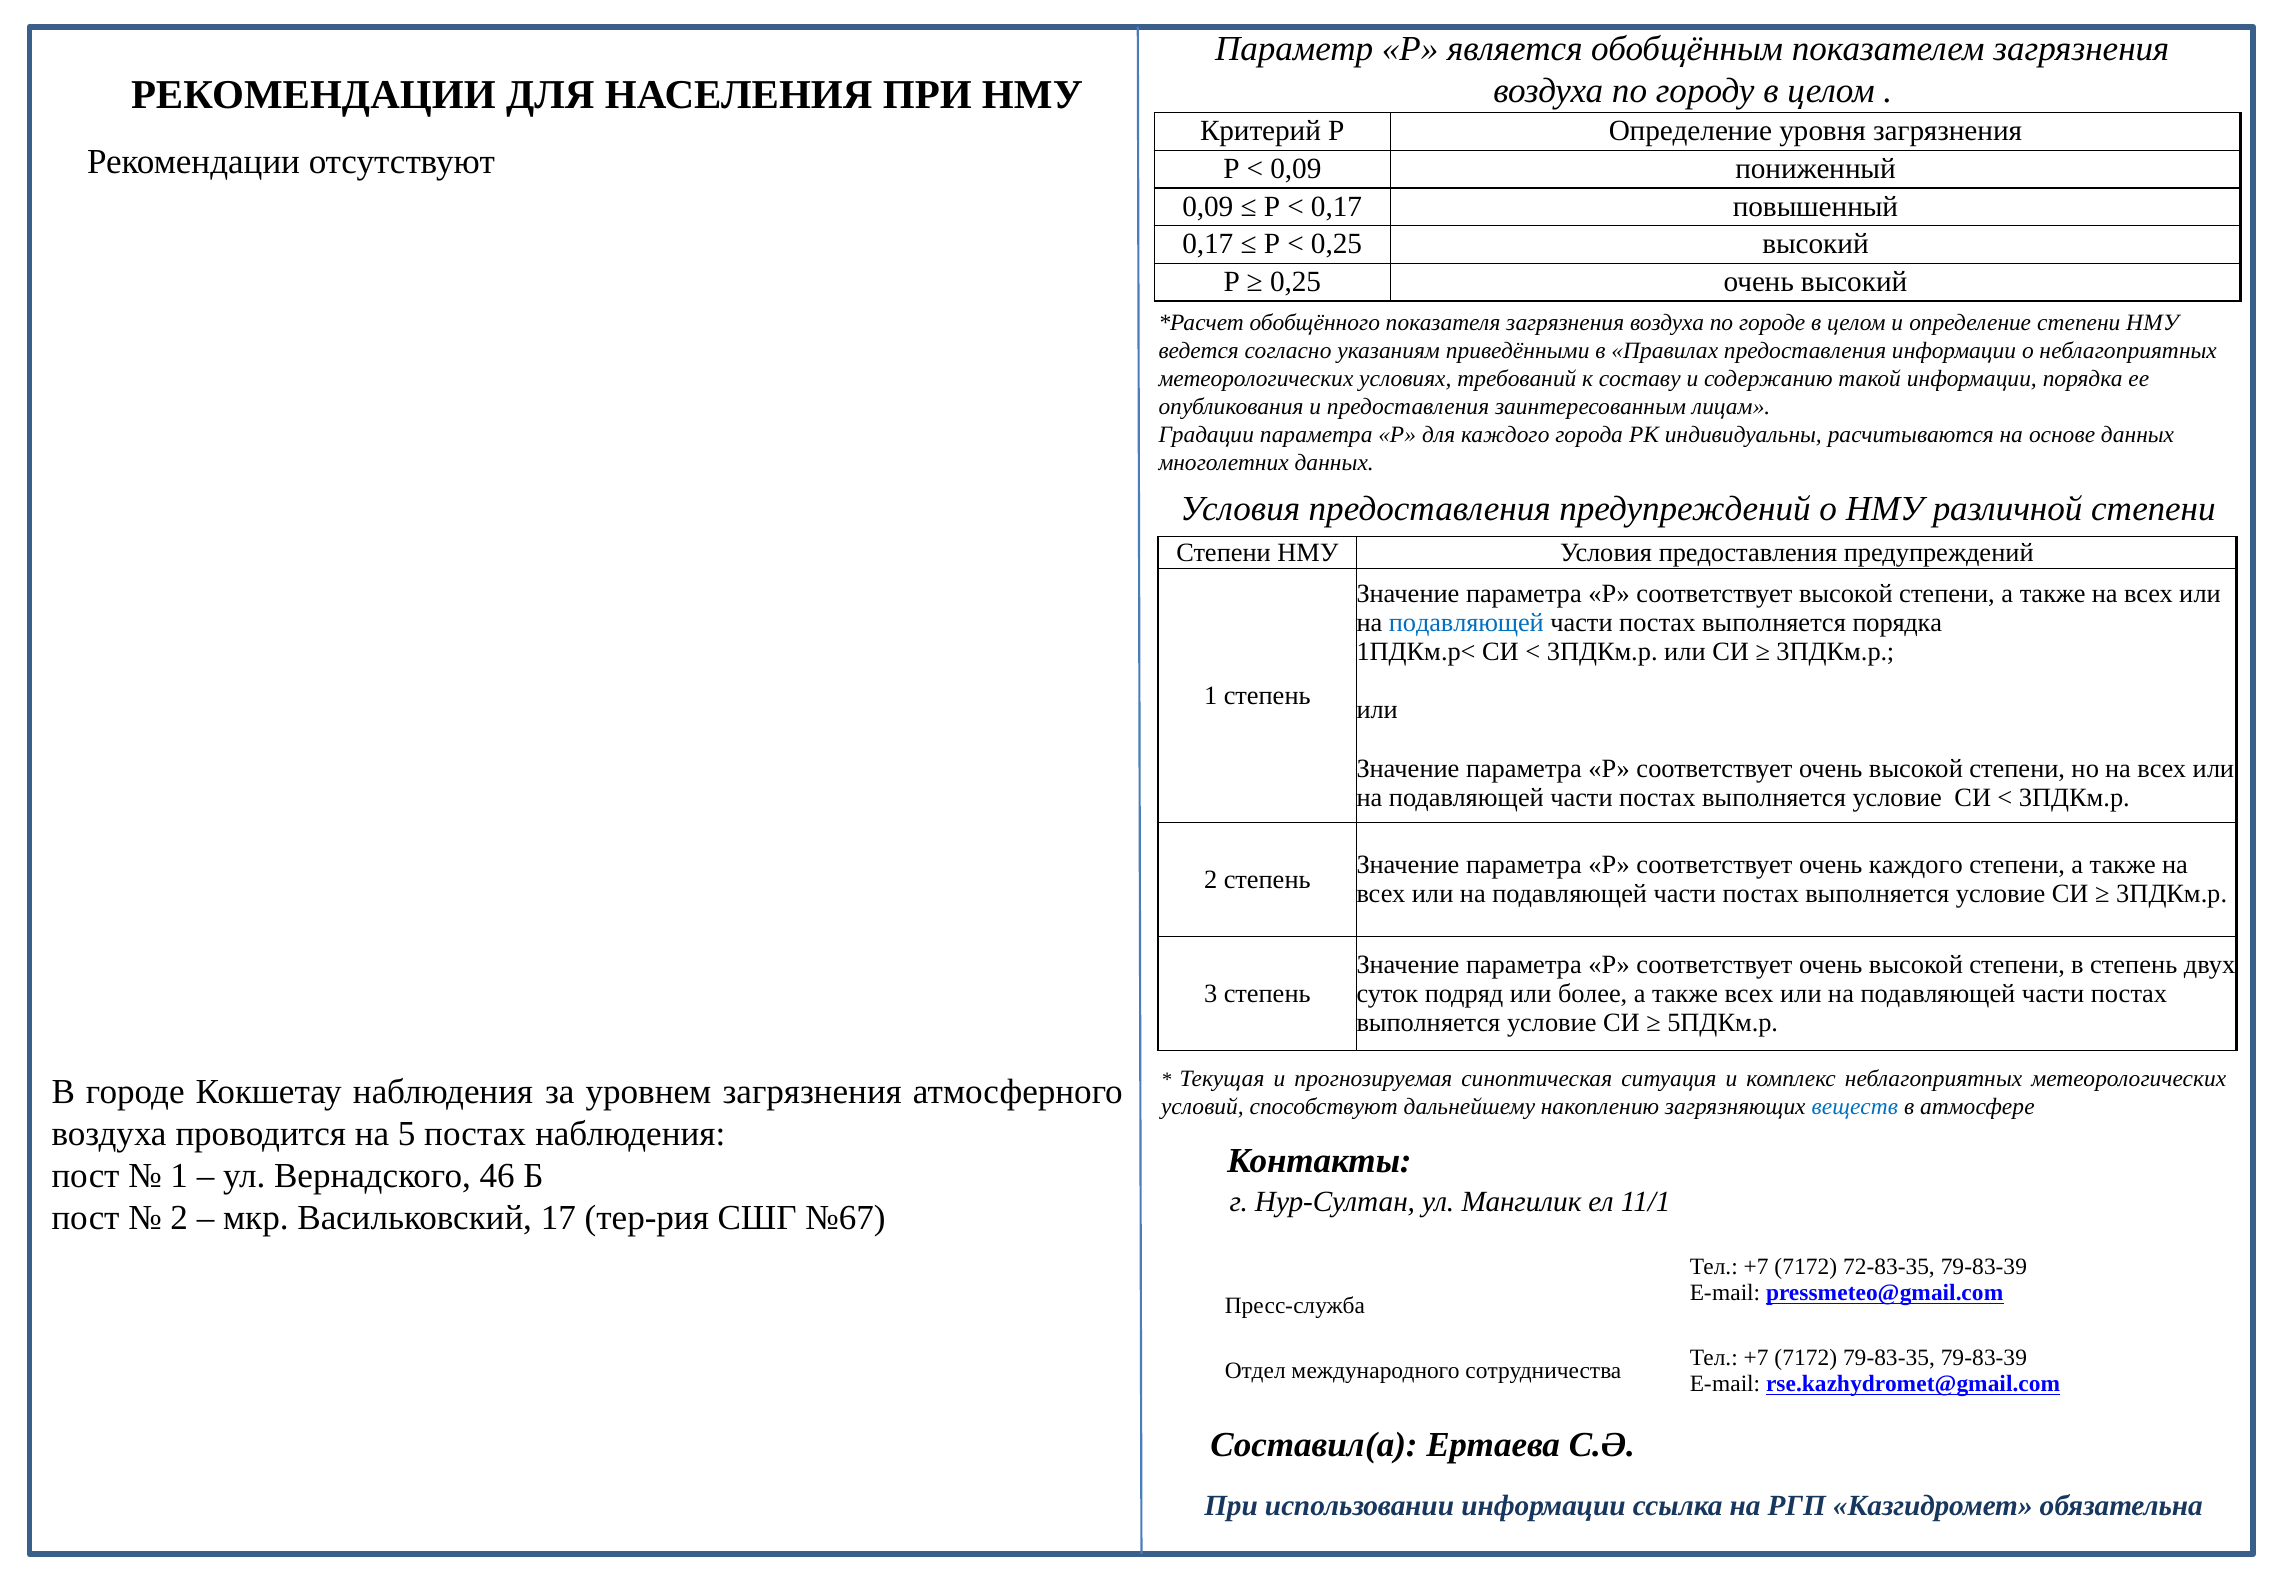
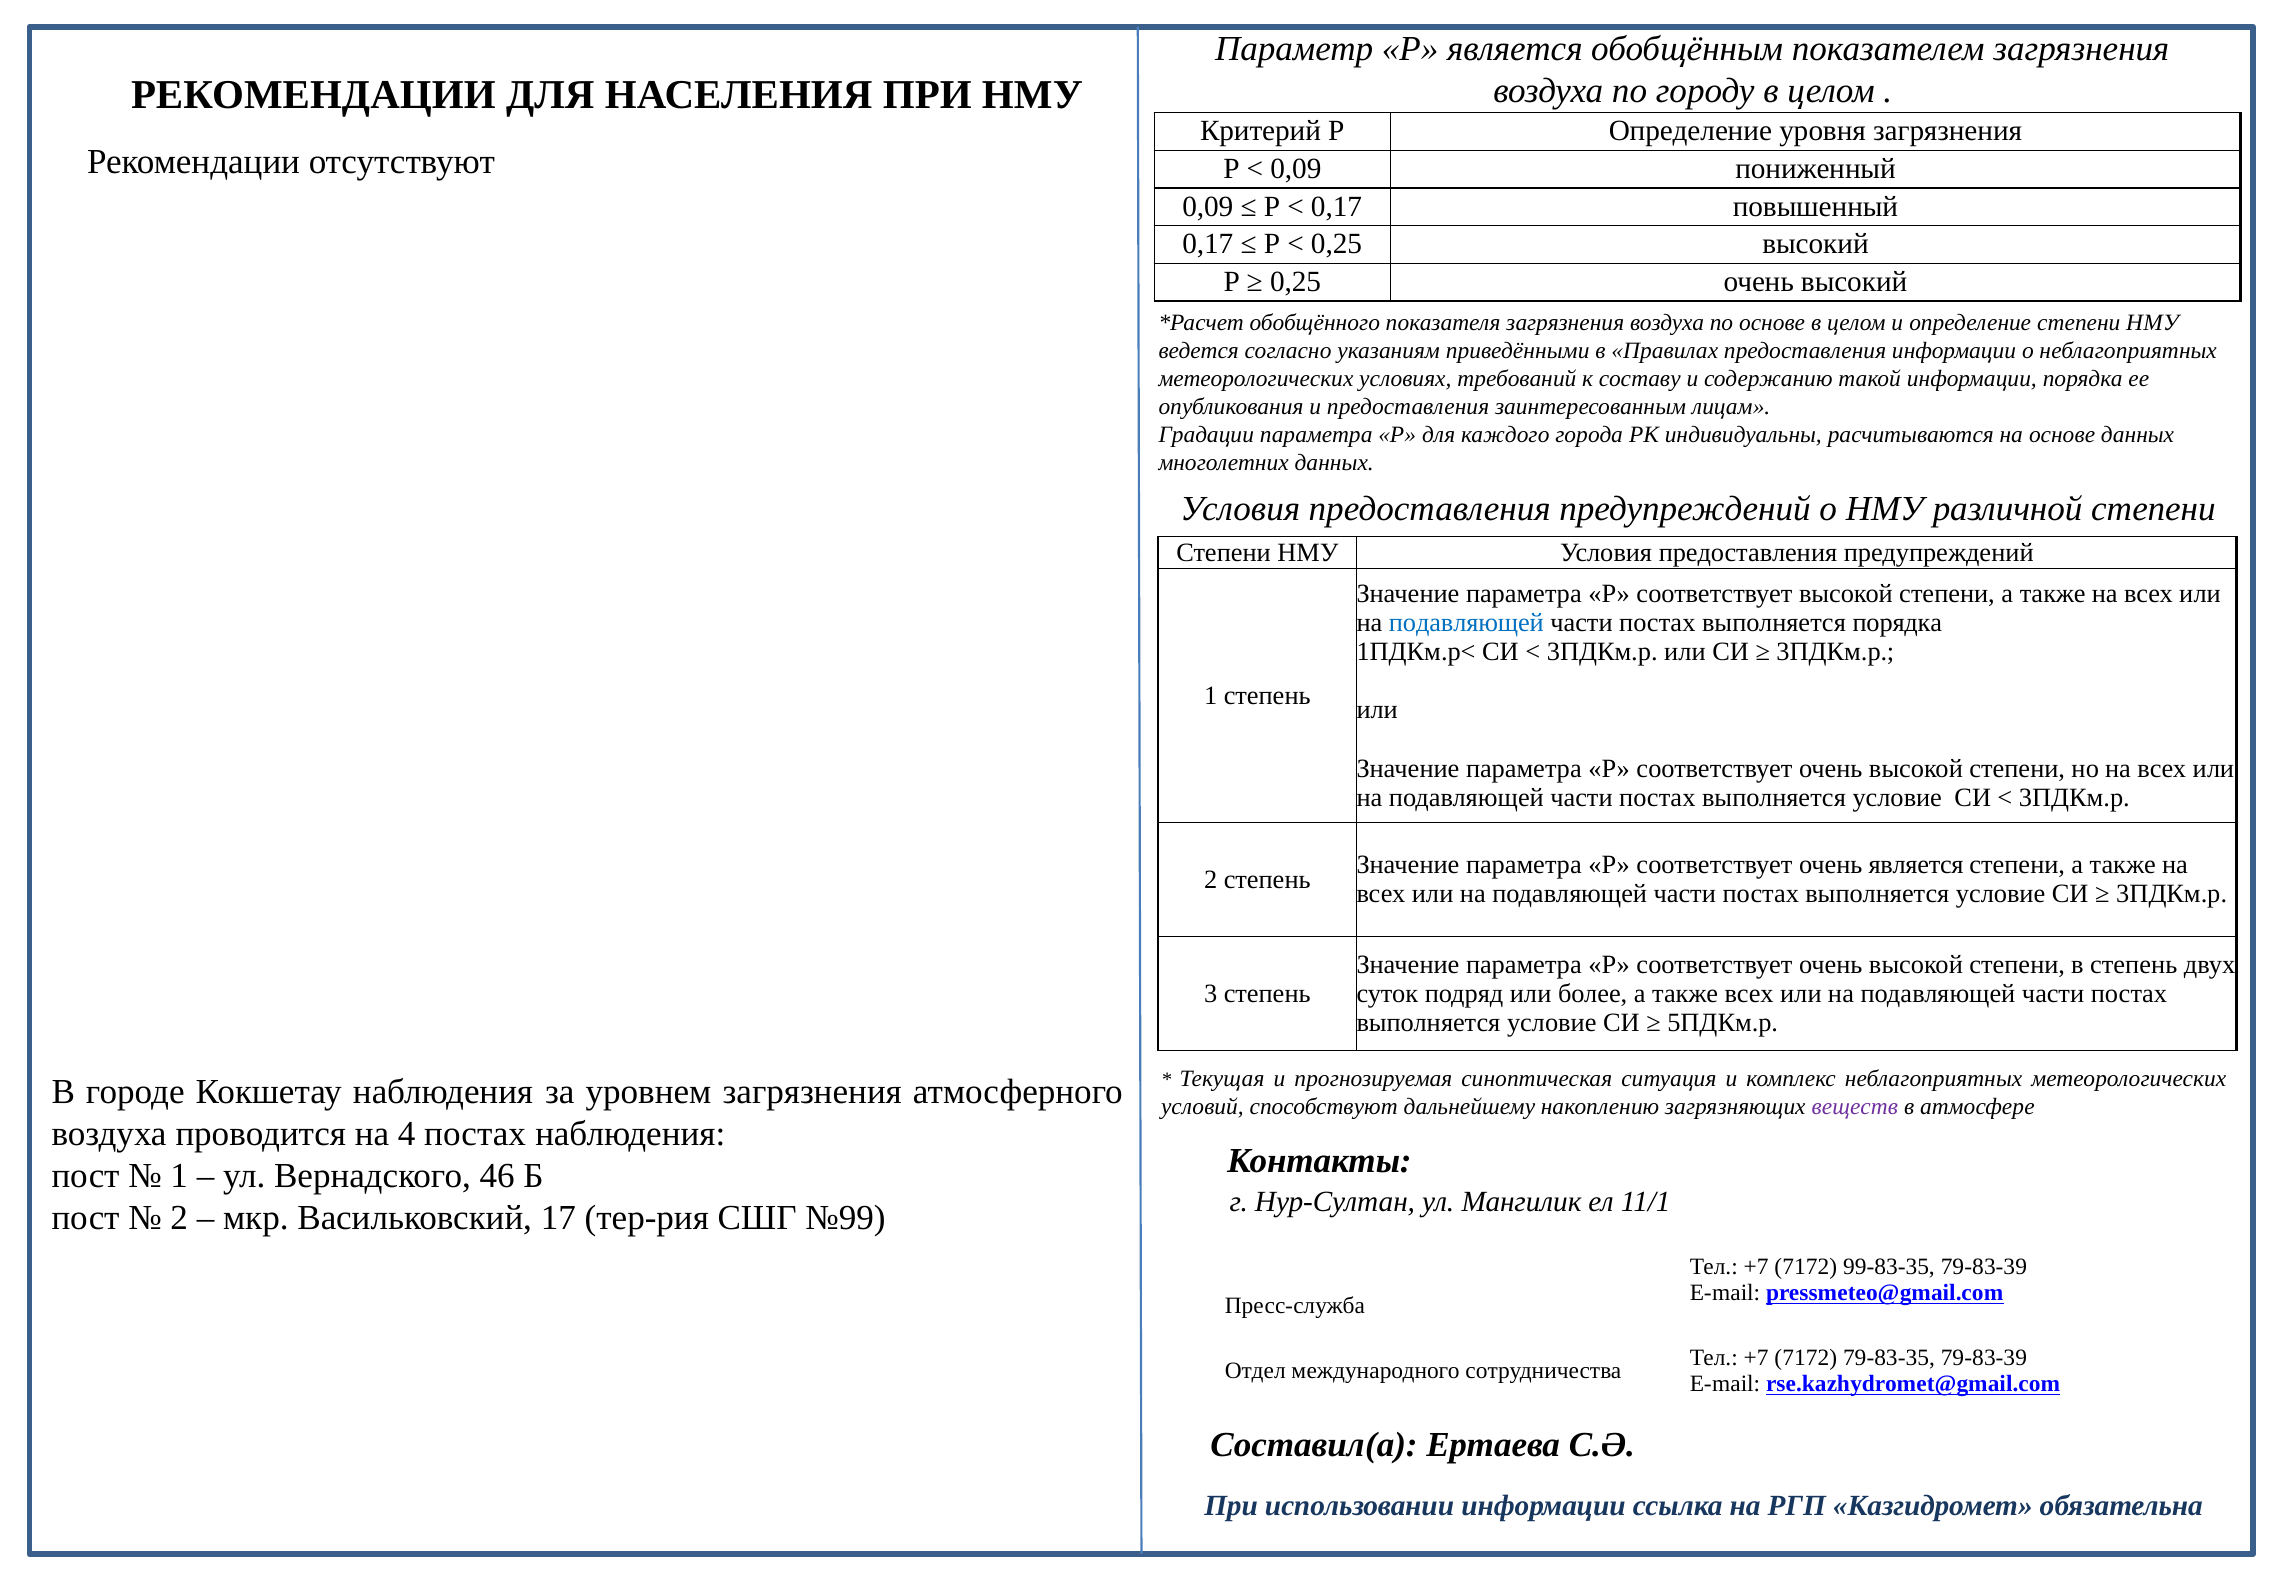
по городе: городе -> основе
очень каждого: каждого -> является
веществ colour: blue -> purple
5: 5 -> 4
№67: №67 -> №99
72-83-35: 72-83-35 -> 99-83-35
